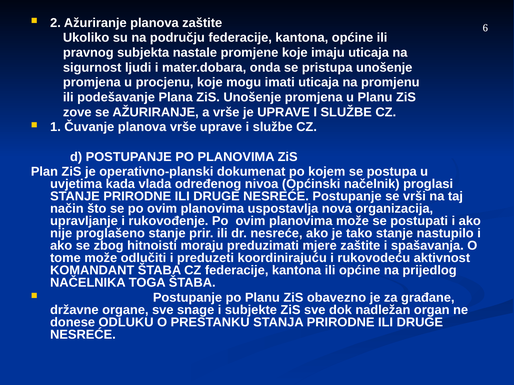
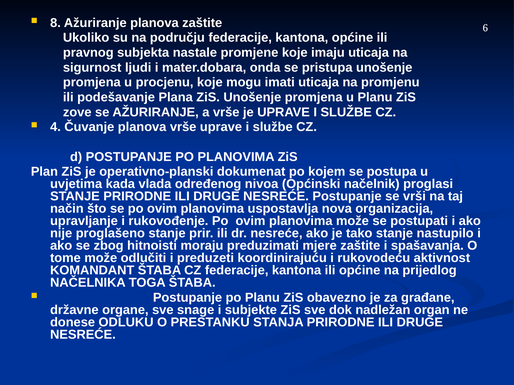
2: 2 -> 8
1: 1 -> 4
